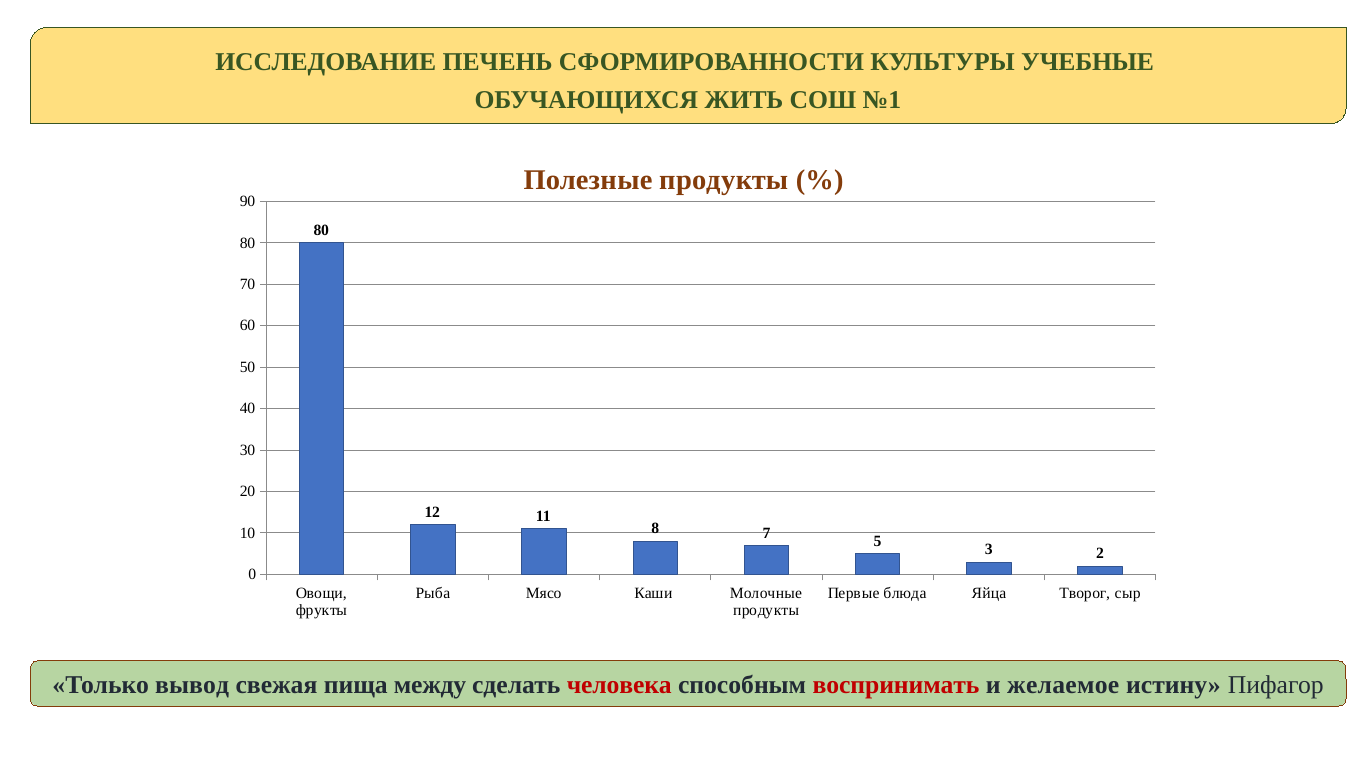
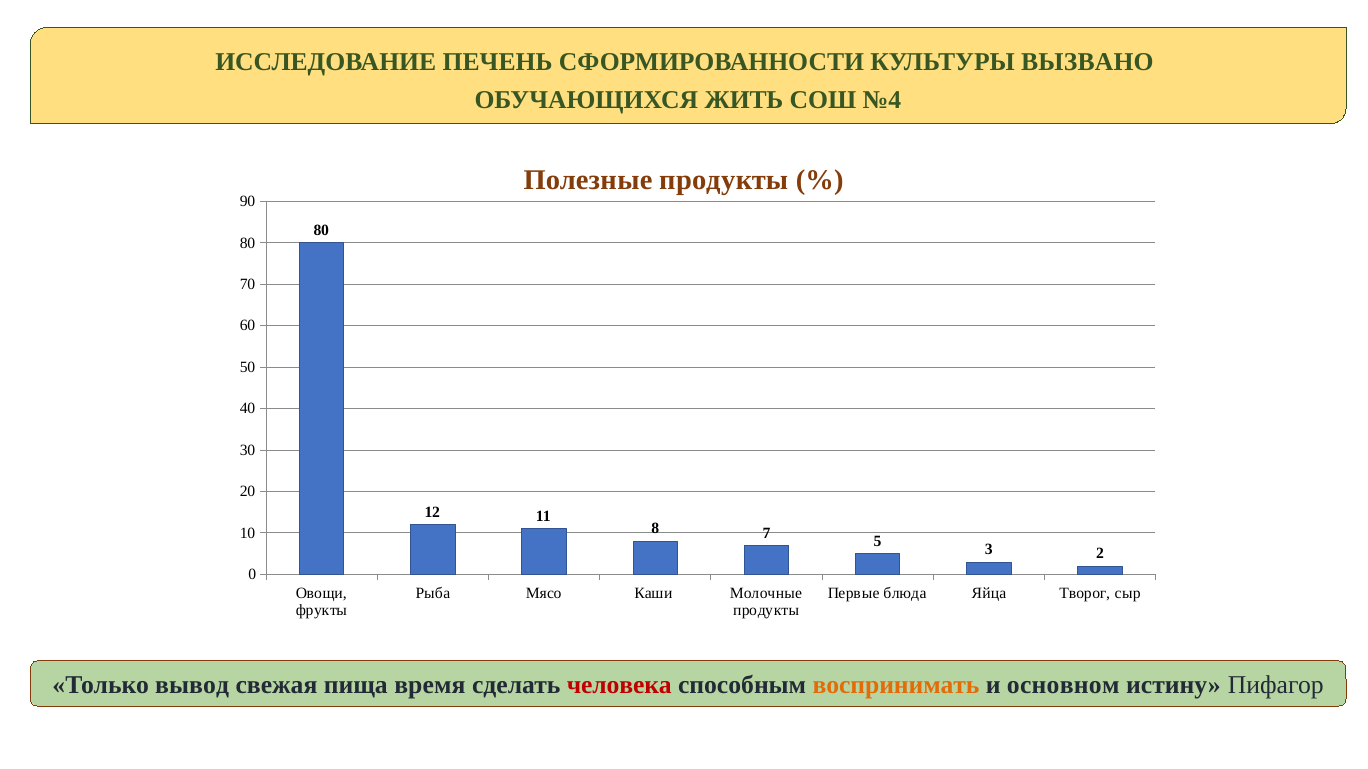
УЧЕБНЫЕ: УЧЕБНЫЕ -> ВЫЗВАНО
№1: №1 -> №4
между: между -> время
воспринимать colour: red -> orange
желаемое: желаемое -> основном
